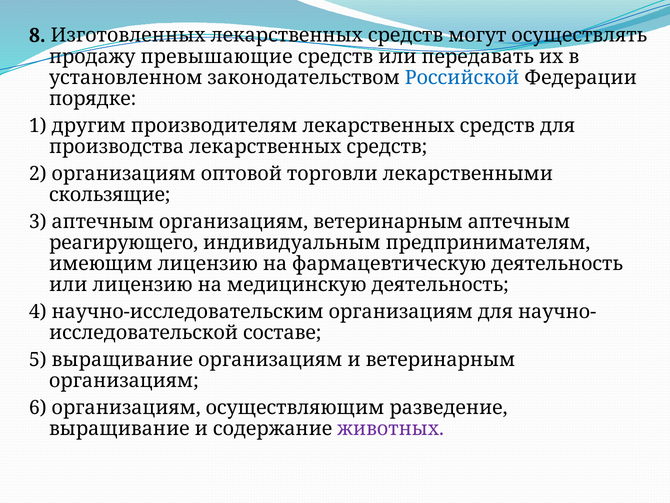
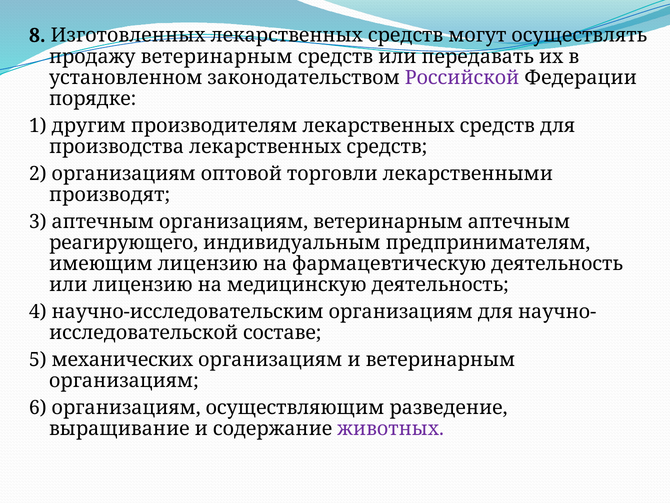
продажу превышающие: превышающие -> ветеринарным
Российской colour: blue -> purple
скользящие: скользящие -> производят
5 выращивание: выращивание -> механических
